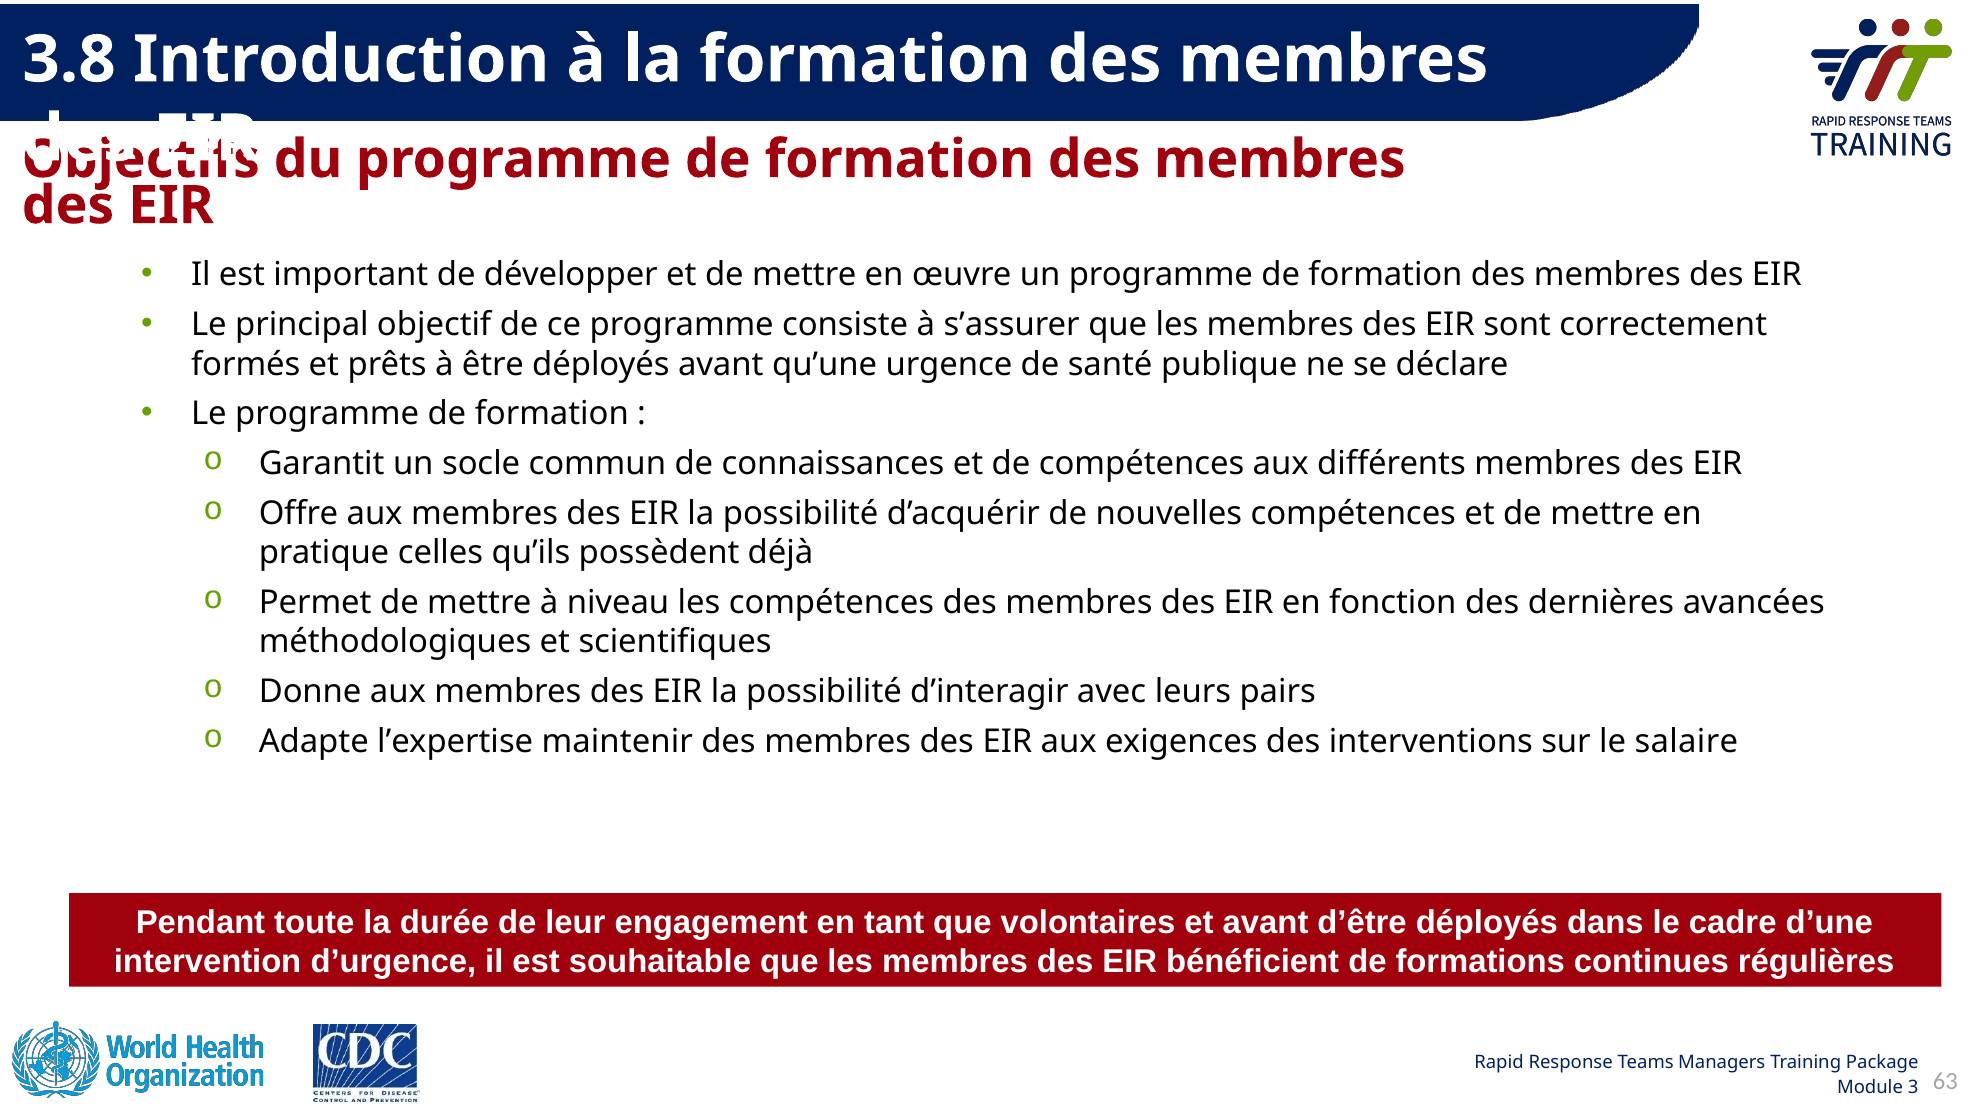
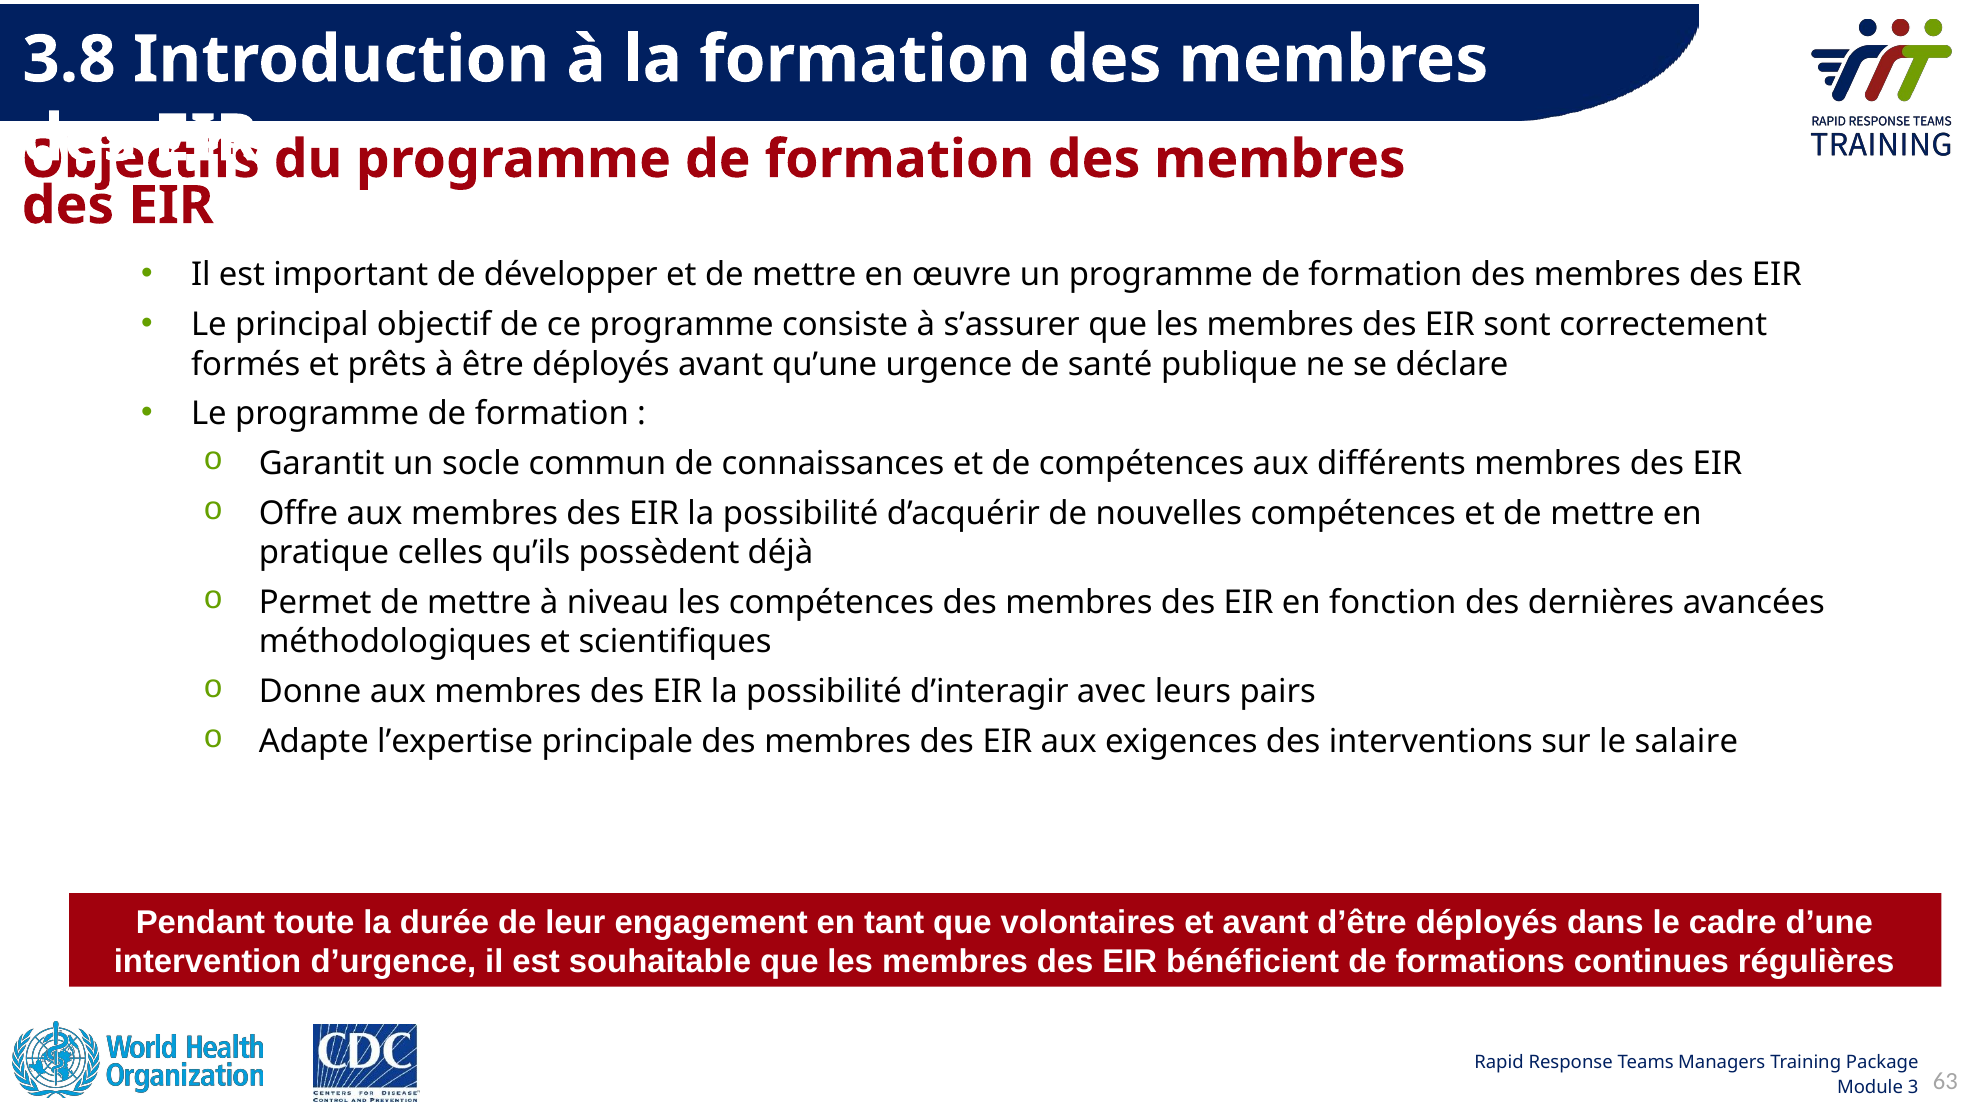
maintenir: maintenir -> principale
